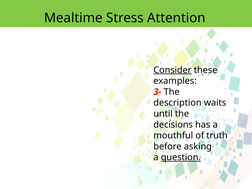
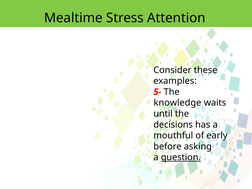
Consider underline: present -> none
3-: 3- -> 5-
description: description -> knowledge
truth: truth -> early
